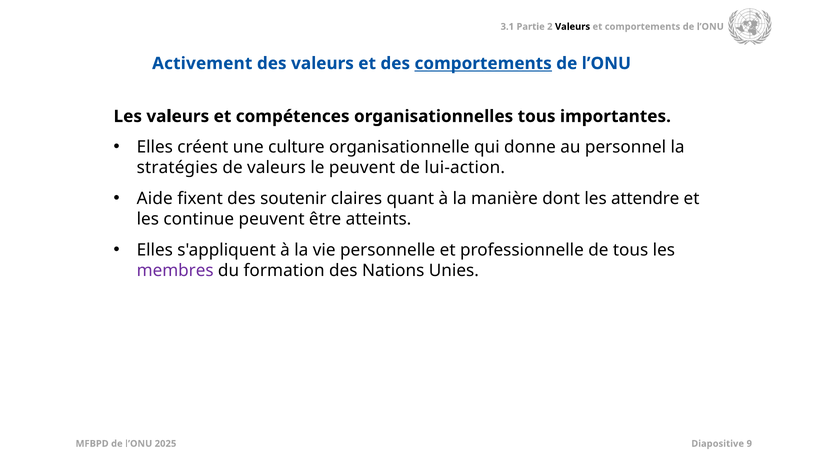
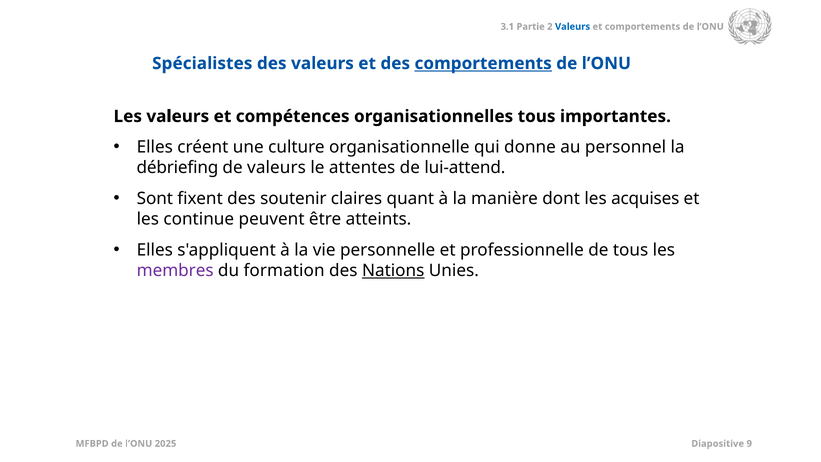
Valeurs at (573, 27) colour: black -> blue
Activement: Activement -> Spécialistes
stratégies: stratégies -> débriefing
le peuvent: peuvent -> attentes
lui-action: lui-action -> lui-attend
Aide: Aide -> Sont
attendre: attendre -> acquises
Nations underline: none -> present
